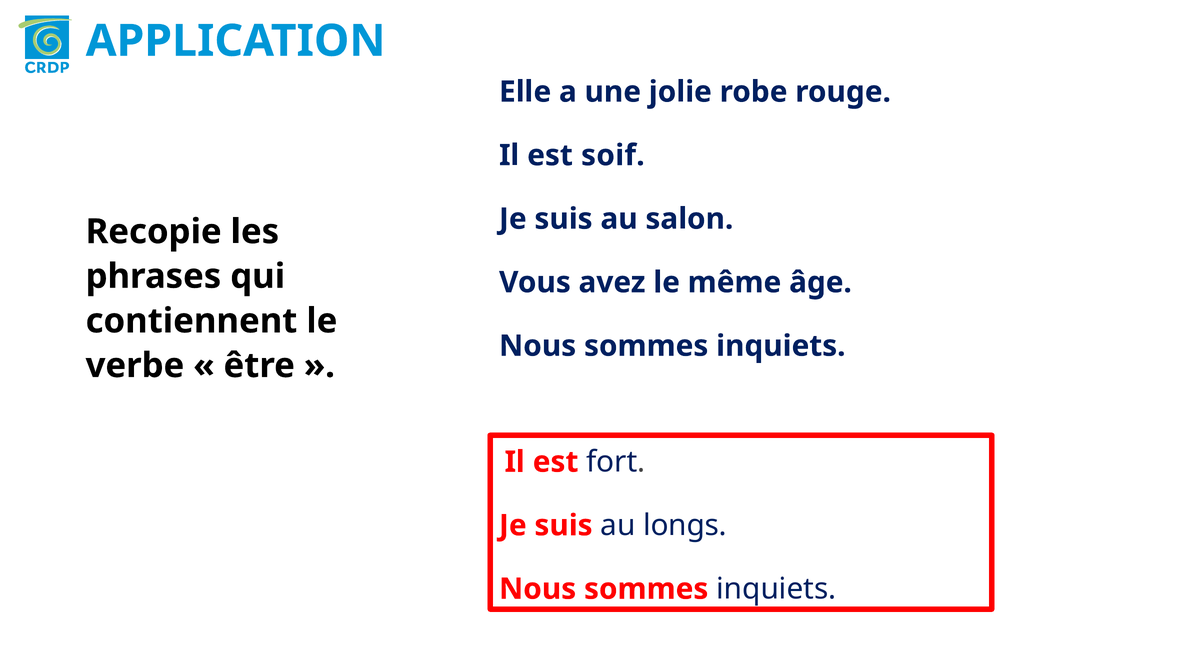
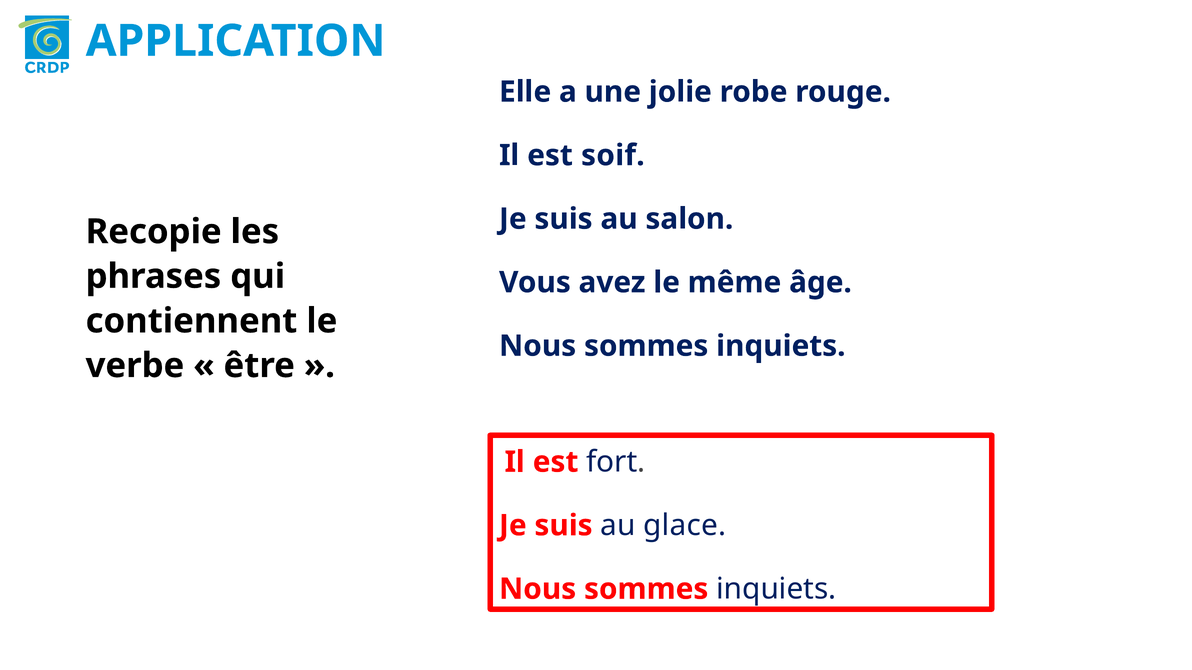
longs: longs -> glace
